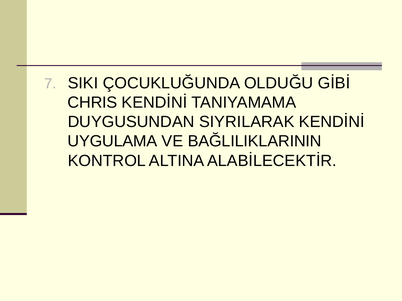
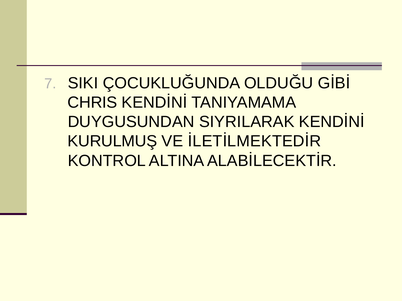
UYGULAMA: UYGULAMA -> KURULMUŞ
BAĞLILIKLARININ: BAĞLILIKLARININ -> İLETİLMEKTEDİR
